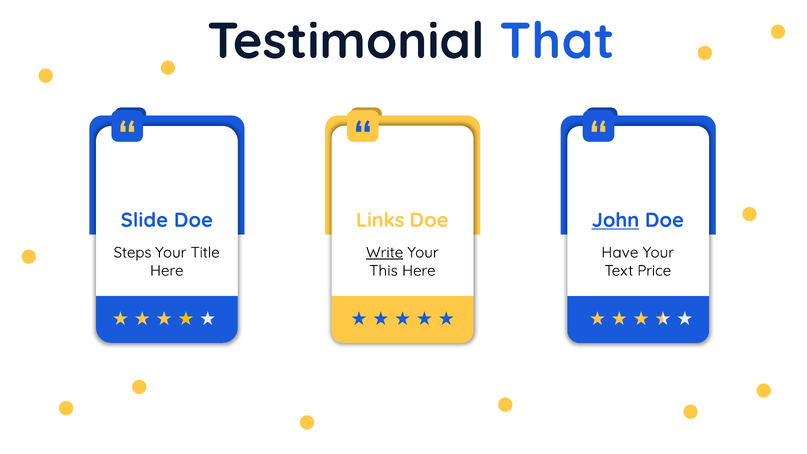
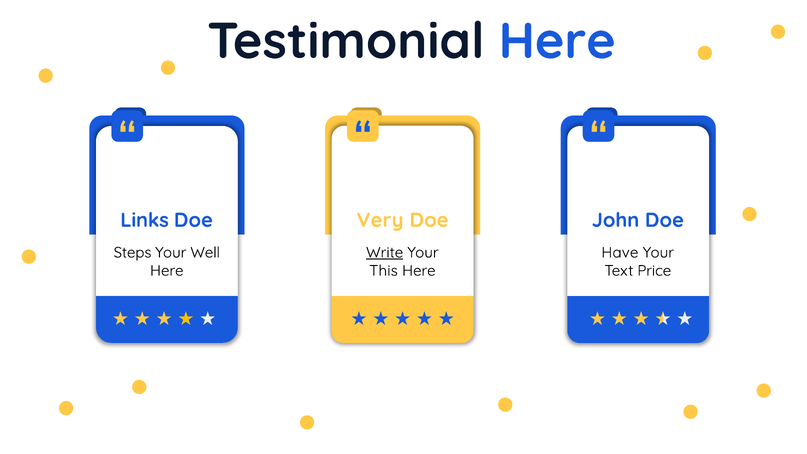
Testimonial That: That -> Here
Slide: Slide -> Links
Links: Links -> Very
John underline: present -> none
Title: Title -> Well
